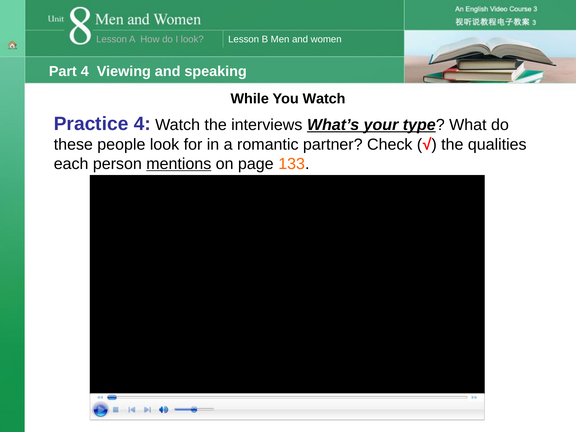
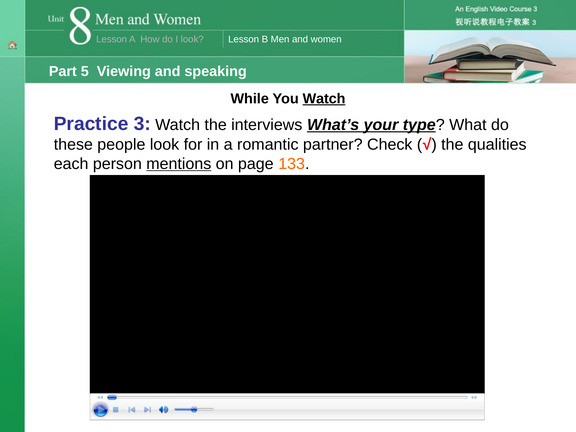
Part 4: 4 -> 5
Watch at (324, 99) underline: none -> present
Practice 4: 4 -> 3
